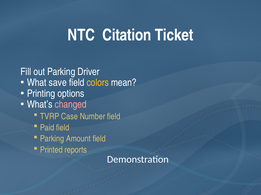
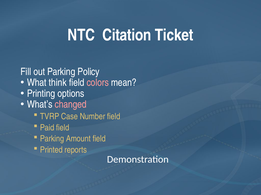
Driver: Driver -> Policy
save: save -> think
colors colour: yellow -> pink
